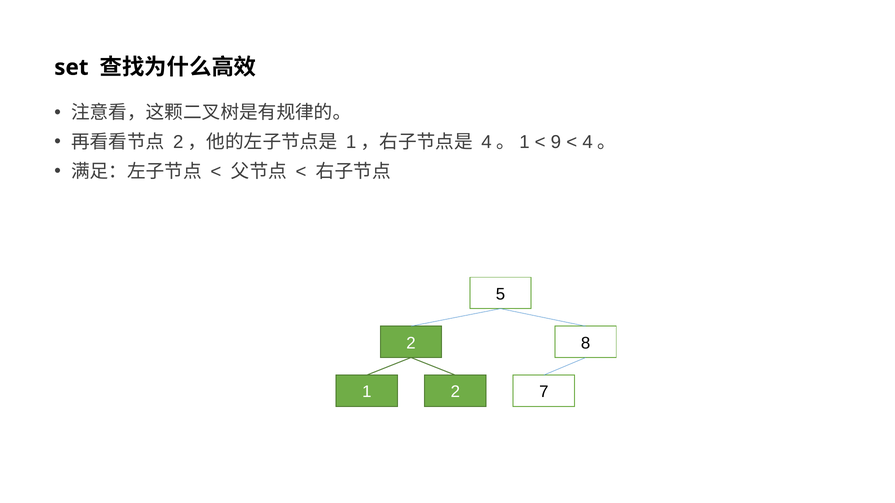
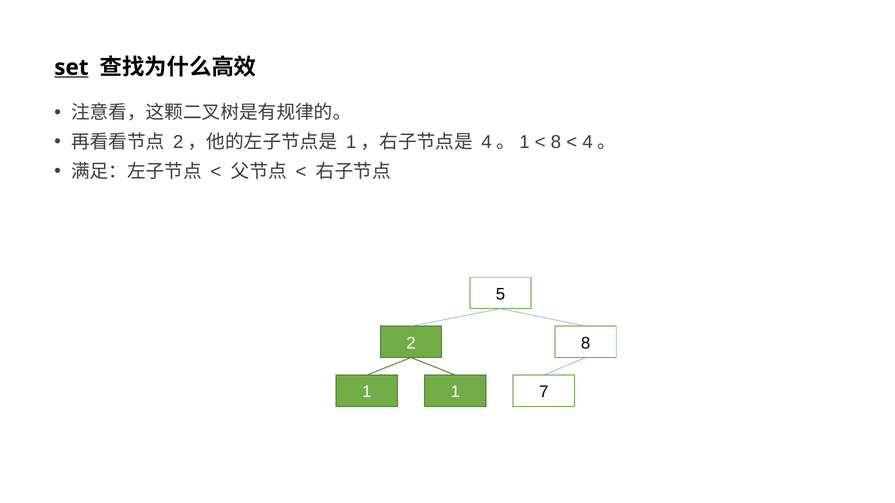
set underline: none -> present
9 at (556, 142): 9 -> 8
1 2: 2 -> 1
